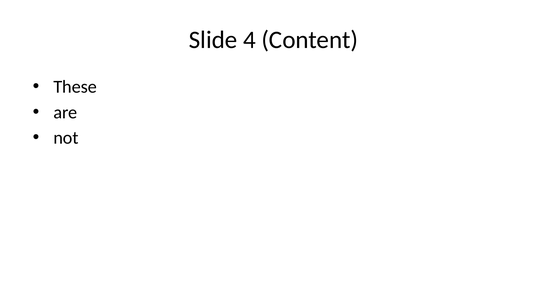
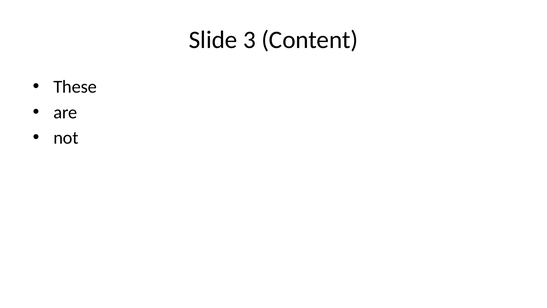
4: 4 -> 3
